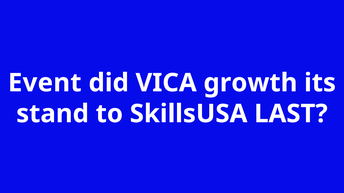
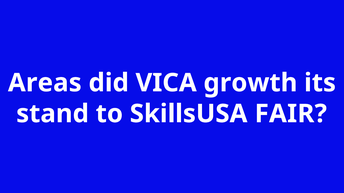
Event: Event -> Areas
LAST: LAST -> FAIR
